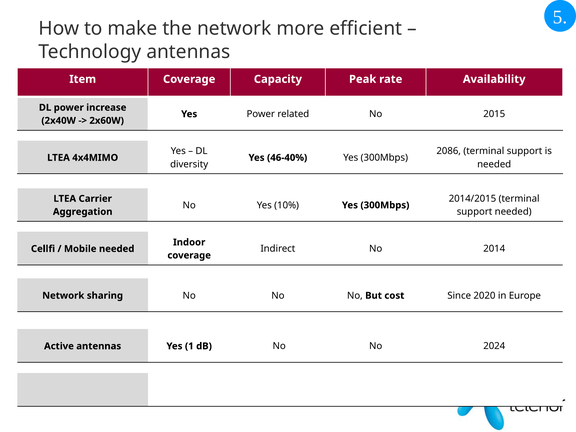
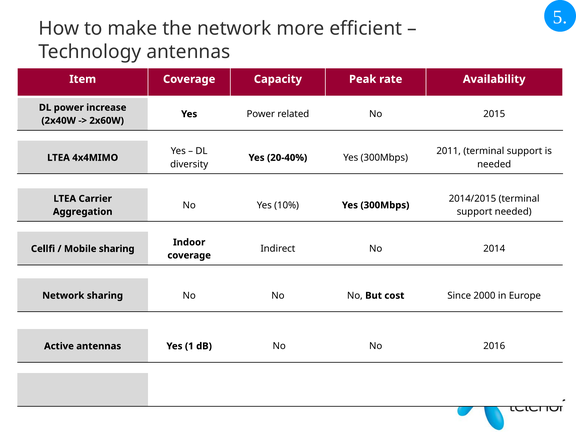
2086: 2086 -> 2011
46-40%: 46-40% -> 20-40%
Mobile needed: needed -> sharing
2020: 2020 -> 2000
2024: 2024 -> 2016
